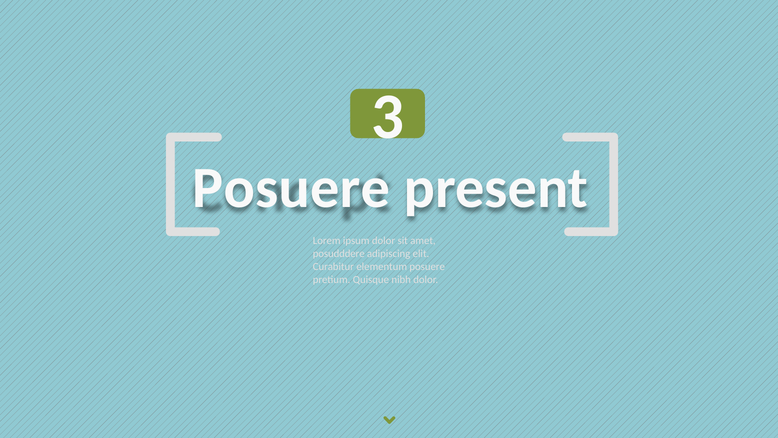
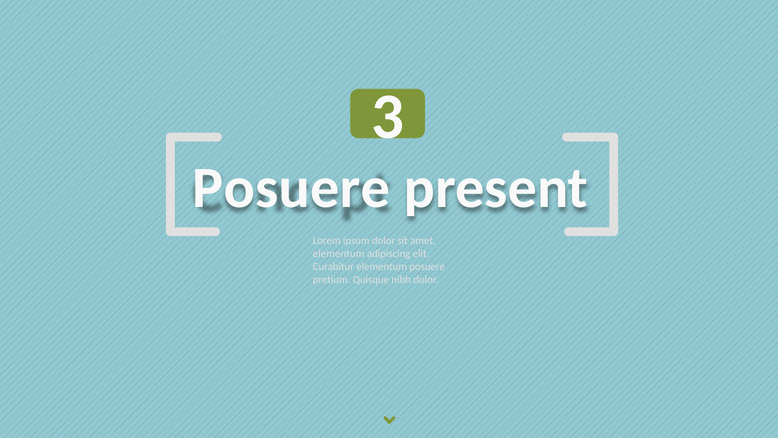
posudddere at (339, 253): posudddere -> elementum
